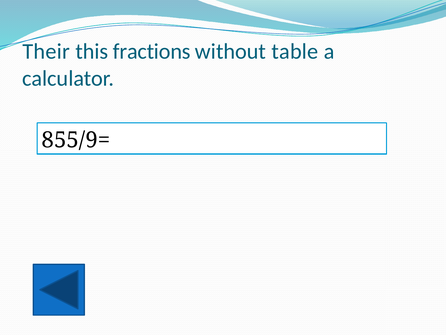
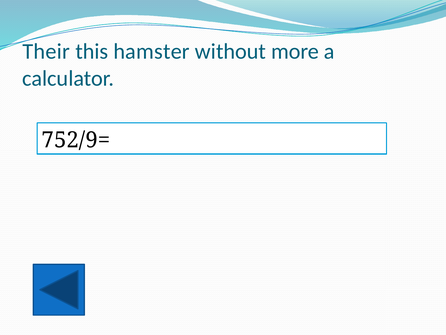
fractions: fractions -> hamster
table: table -> more
855/9=: 855/9= -> 752/9=
